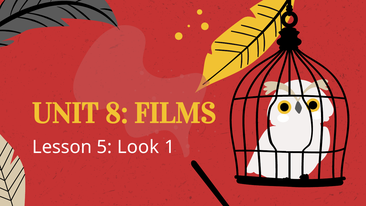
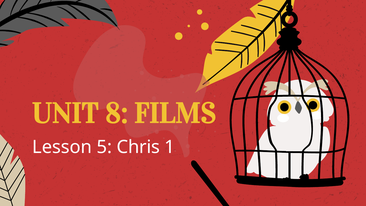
Look: Look -> Chris
